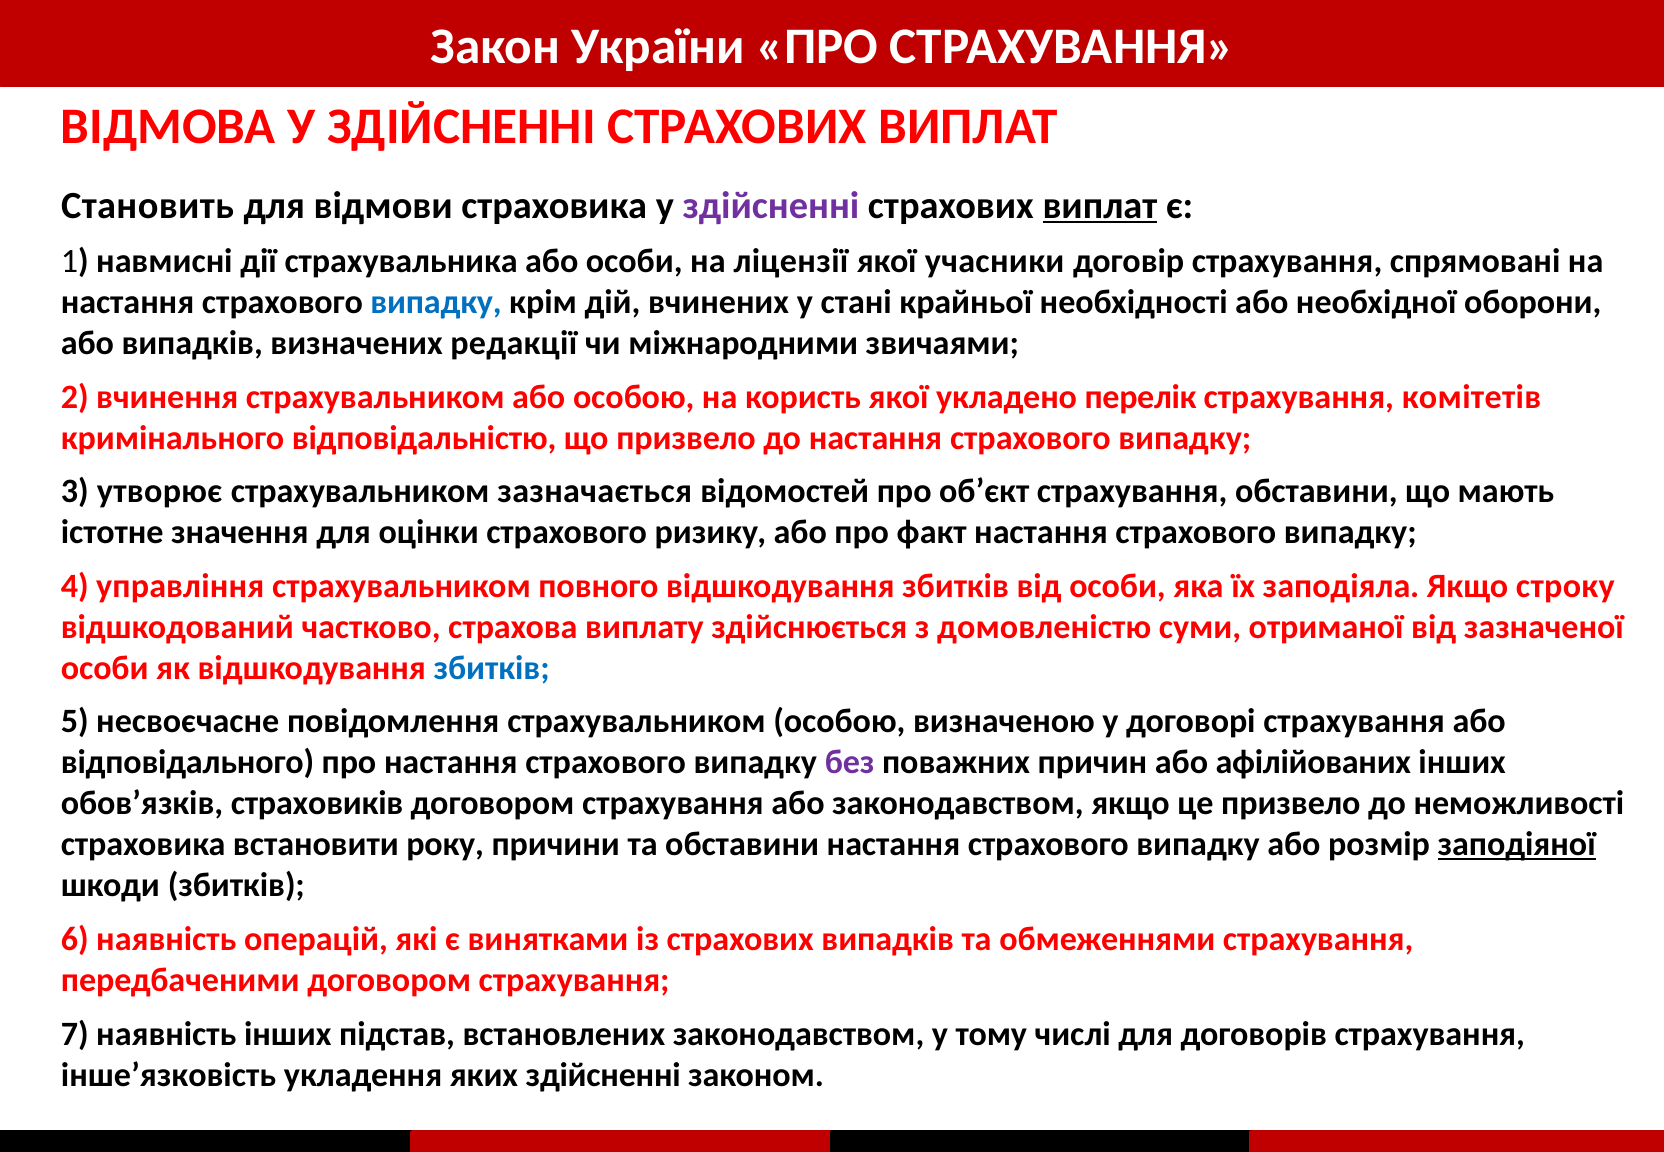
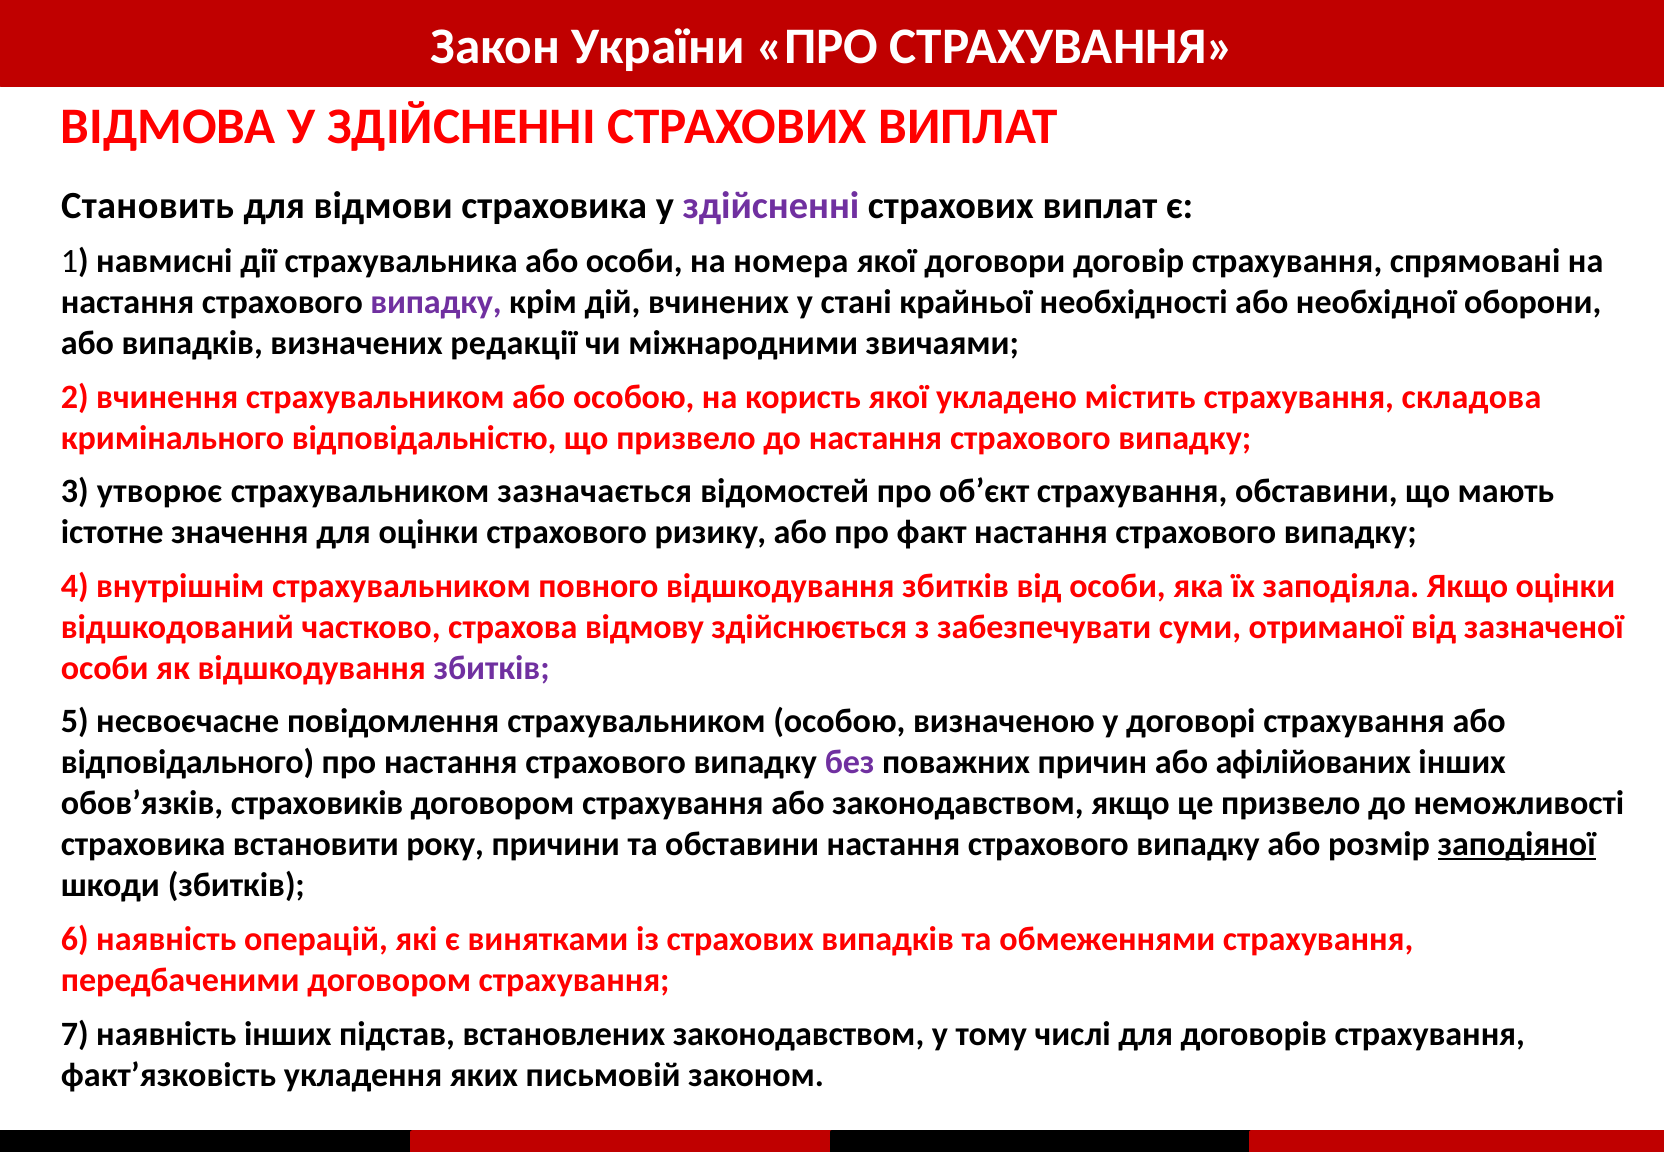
виплат at (1100, 205) underline: present -> none
ліцензії: ліцензії -> номера
учасники: учасники -> договори
випадку at (436, 302) colour: blue -> purple
перелік: перелік -> містить
комітетів: комітетів -> складова
управління: управління -> внутрішнім
Якщо строку: строку -> оцінки
виплату: виплату -> відмову
домовленістю: домовленістю -> забезпечувати
збитків at (492, 668) colour: blue -> purple
інше’язковість: інше’язковість -> факт’язковість
яких здійсненні: здійсненні -> письмовій
